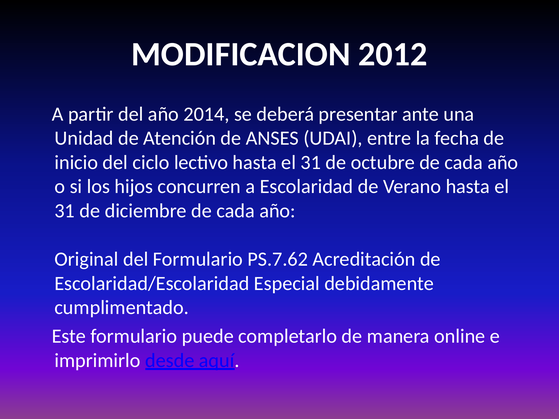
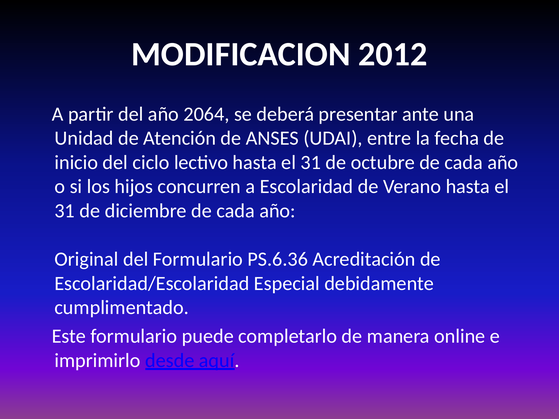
2014: 2014 -> 2064
PS.7.62: PS.7.62 -> PS.6.36
